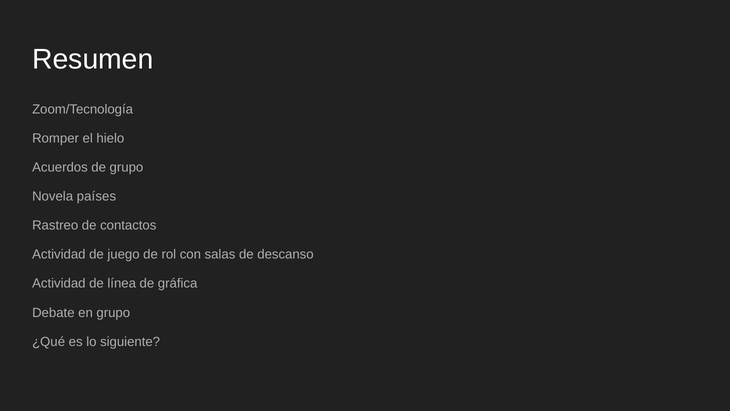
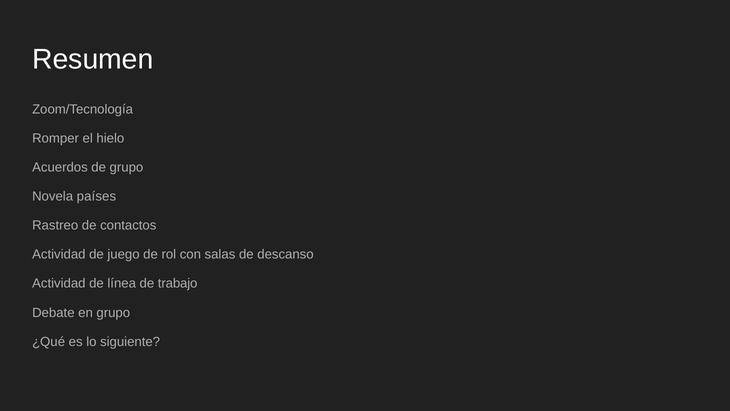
gráfica: gráfica -> trabajo
